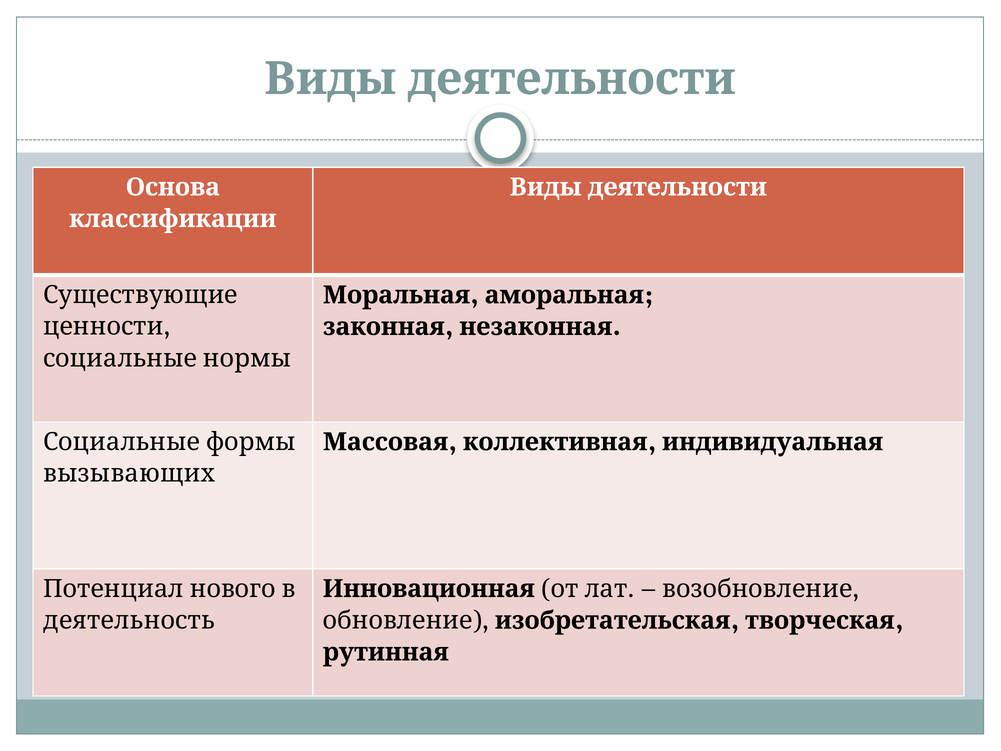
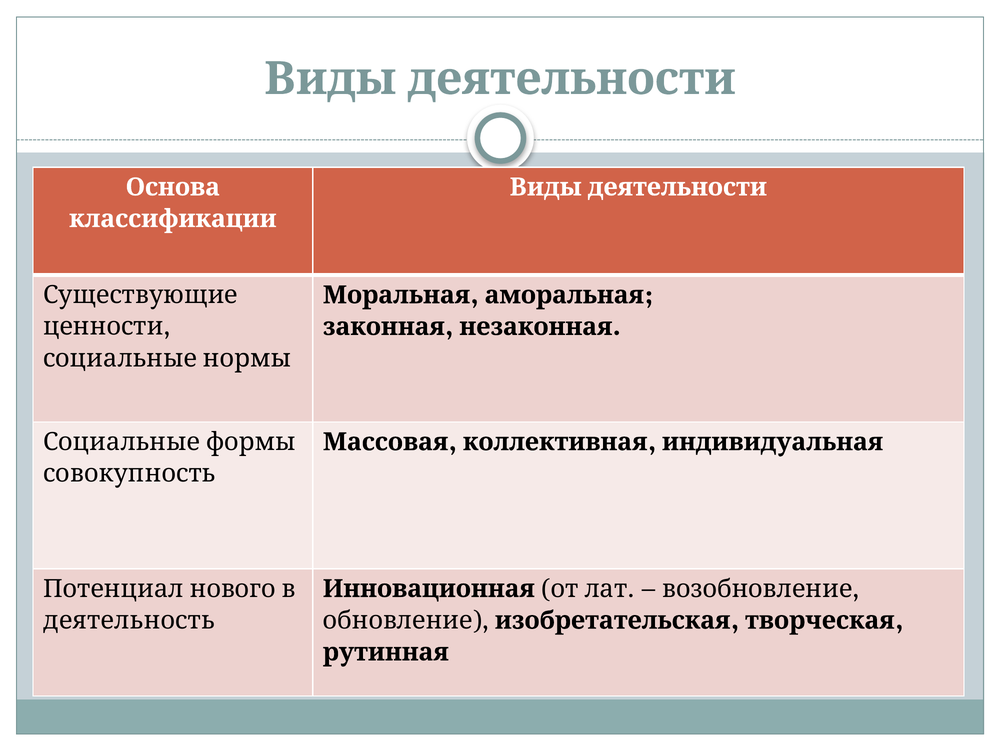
вызывающих: вызывающих -> совокупность
